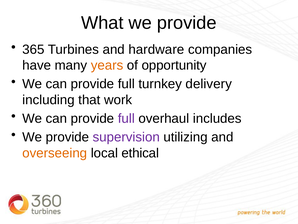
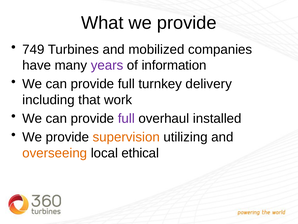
365: 365 -> 749
hardware: hardware -> mobilized
years colour: orange -> purple
opportunity: opportunity -> information
includes: includes -> installed
supervision colour: purple -> orange
